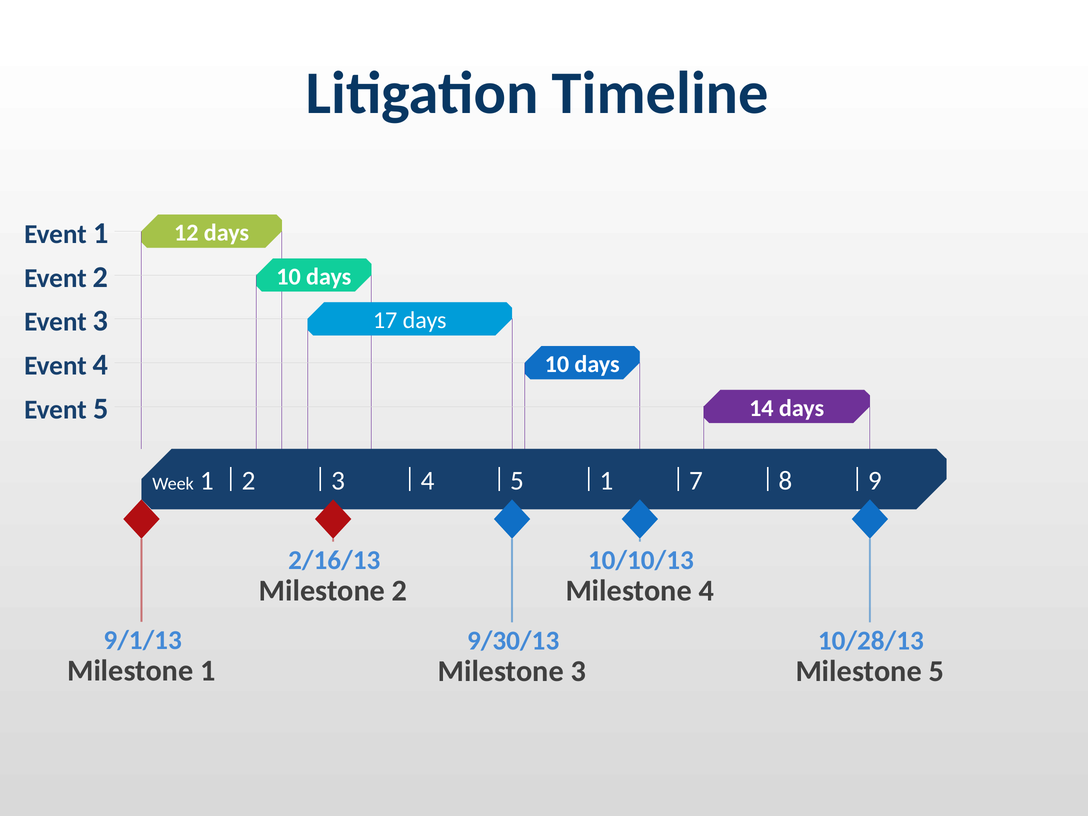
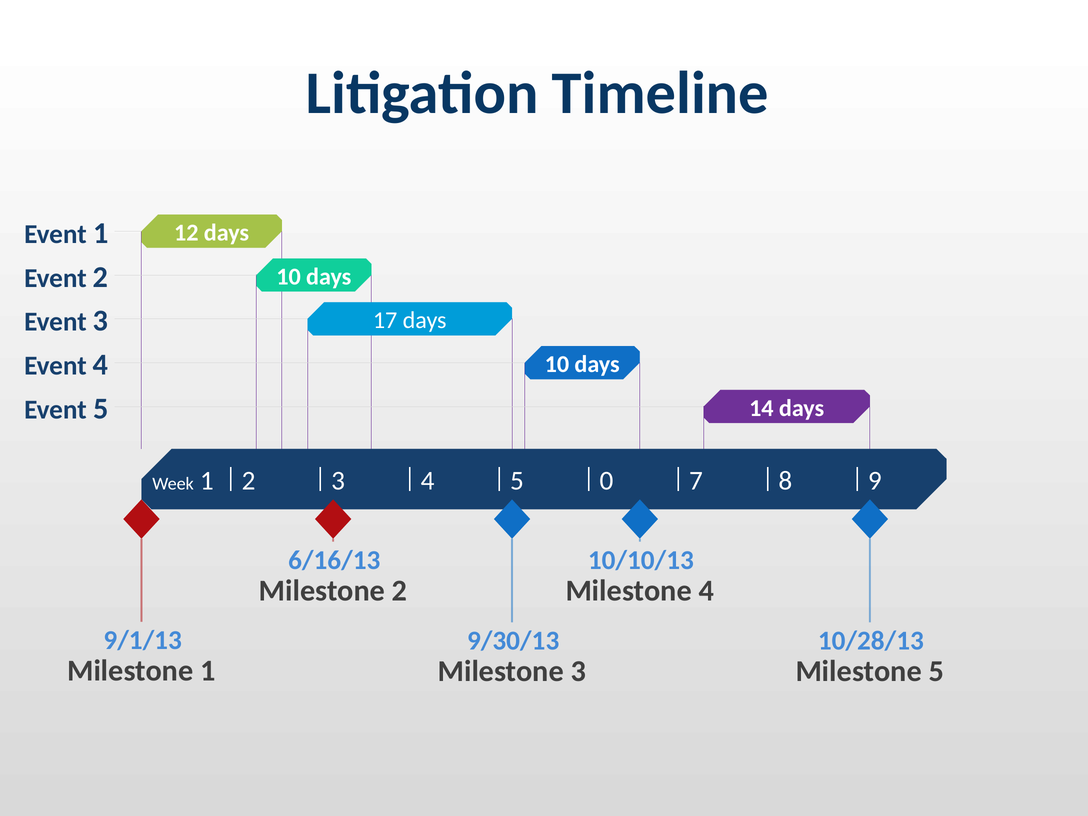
5 1: 1 -> 0
2/16/13: 2/16/13 -> 6/16/13
